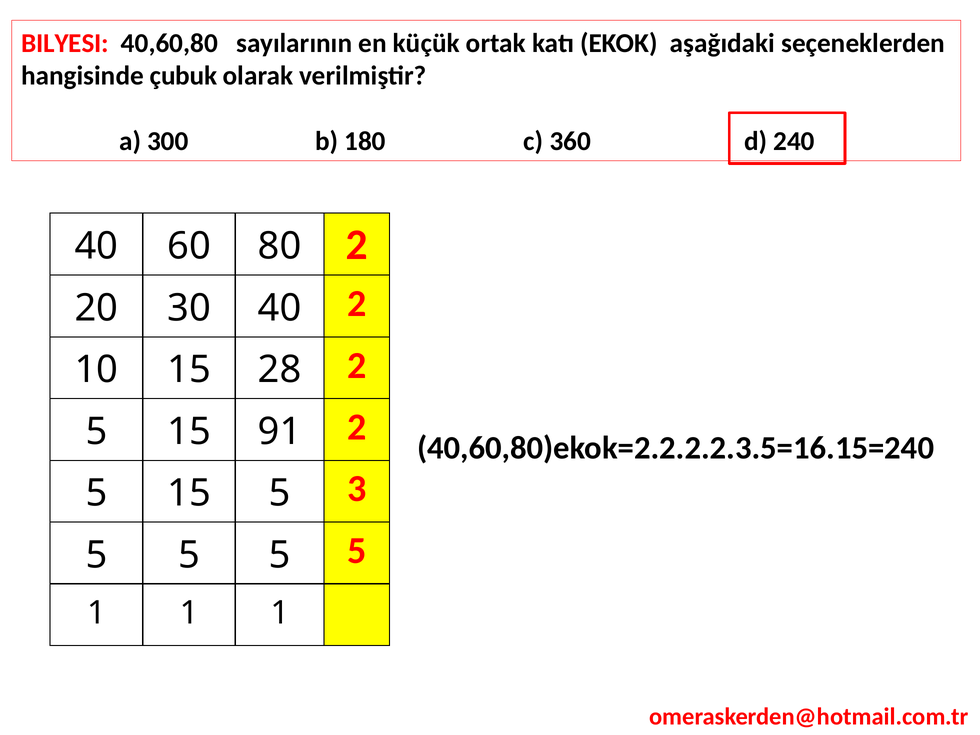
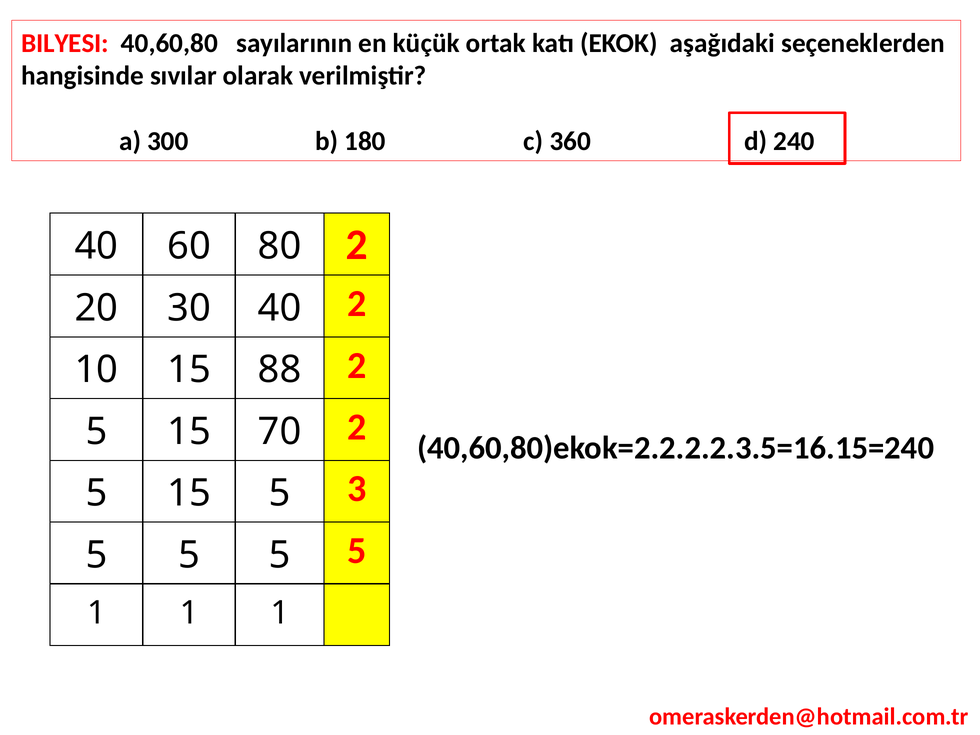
çubuk: çubuk -> sıvılar
28: 28 -> 88
91: 91 -> 70
